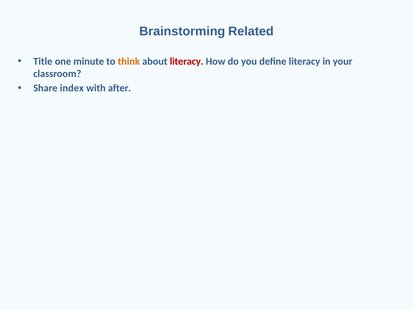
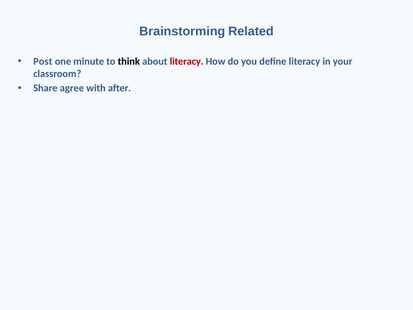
Title: Title -> Post
think colour: orange -> black
index: index -> agree
